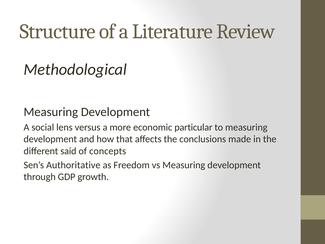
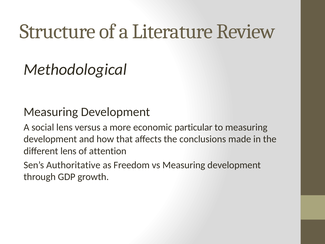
different said: said -> lens
concepts: concepts -> attention
